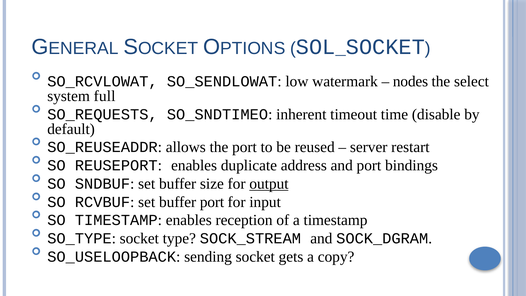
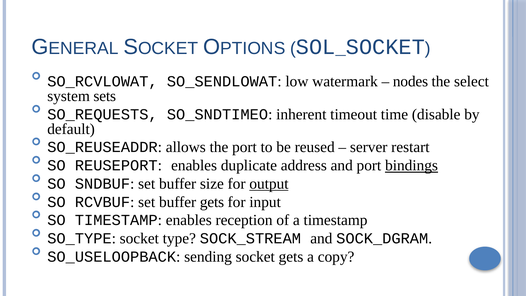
full: full -> sets
bindings underline: none -> present
buffer port: port -> gets
